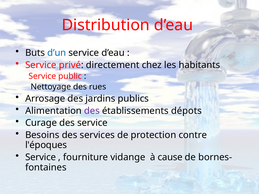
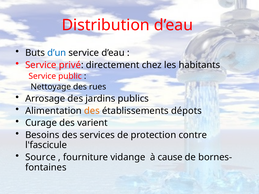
des at (92, 111) colour: purple -> orange
des service: service -> varient
l'époques: l'époques -> l'fascicule
Service at (41, 157): Service -> Source
